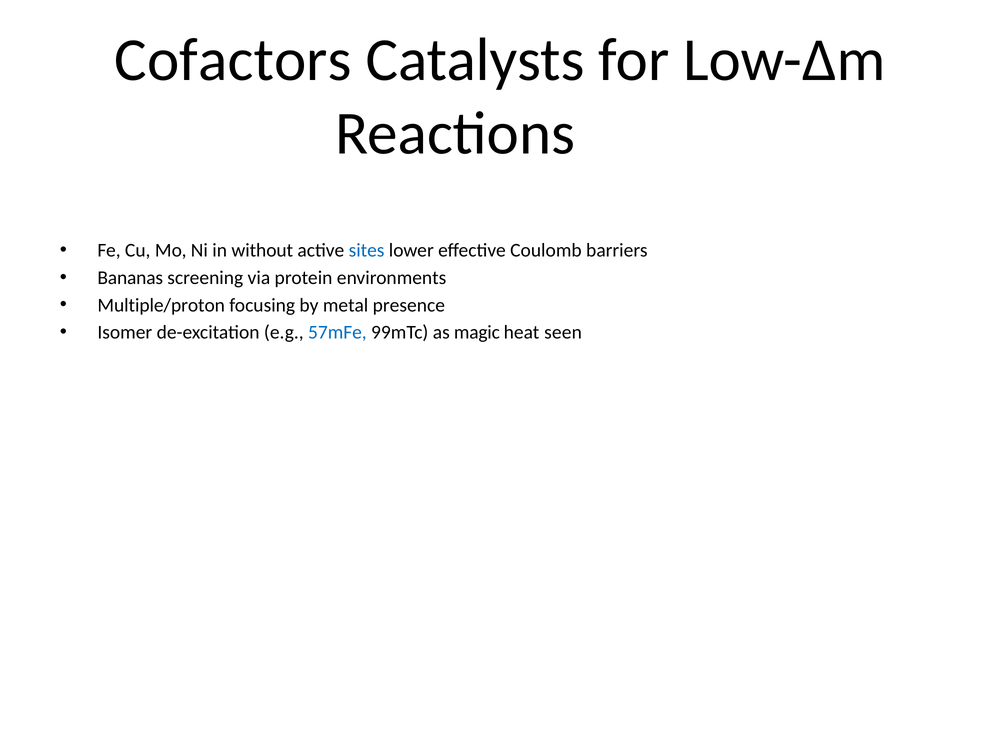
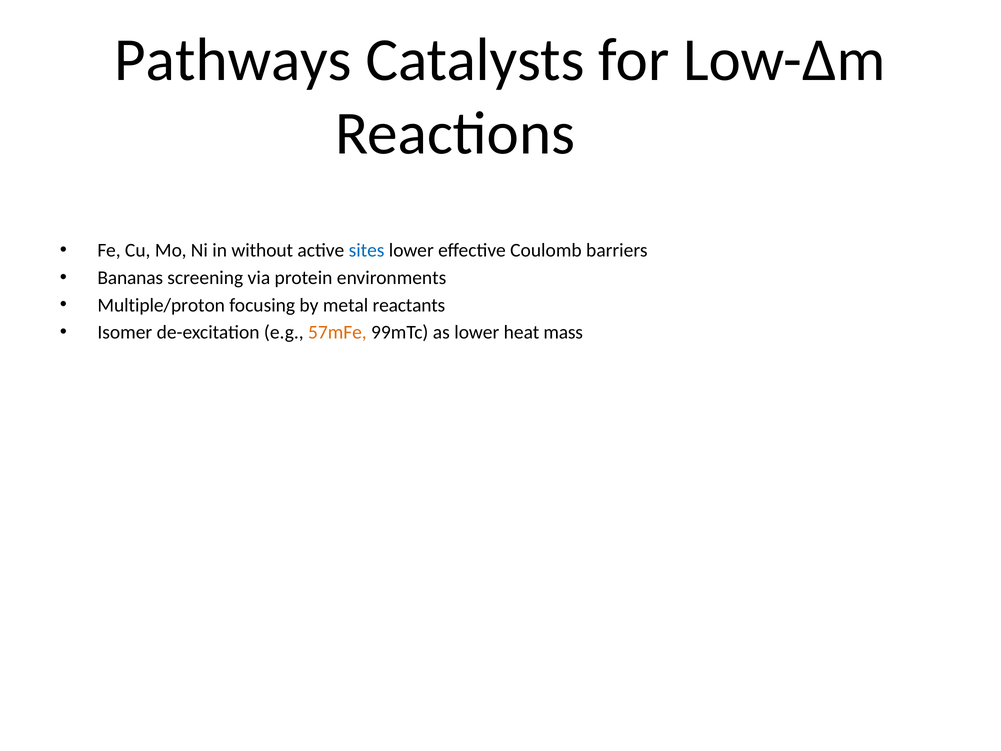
Cofactors: Cofactors -> Pathways
presence: presence -> reactants
57mFe colour: blue -> orange
as magic: magic -> lower
seen: seen -> mass
